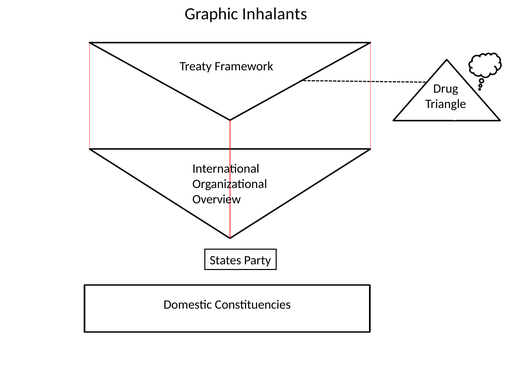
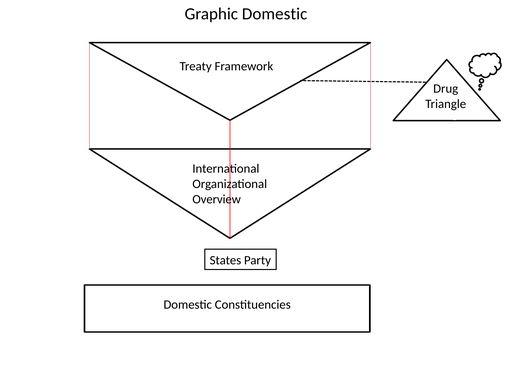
Graphic Inhalants: Inhalants -> Domestic
